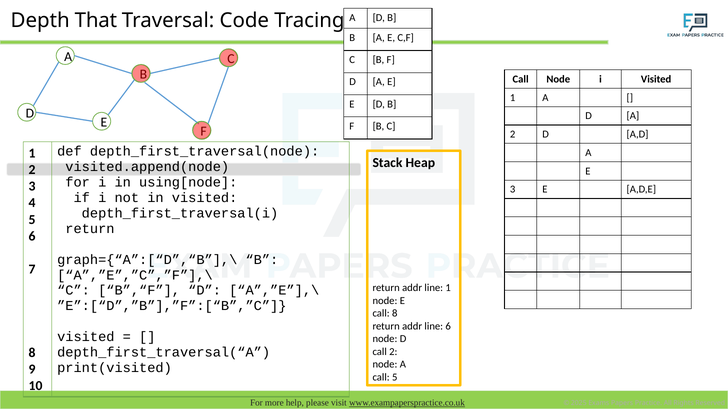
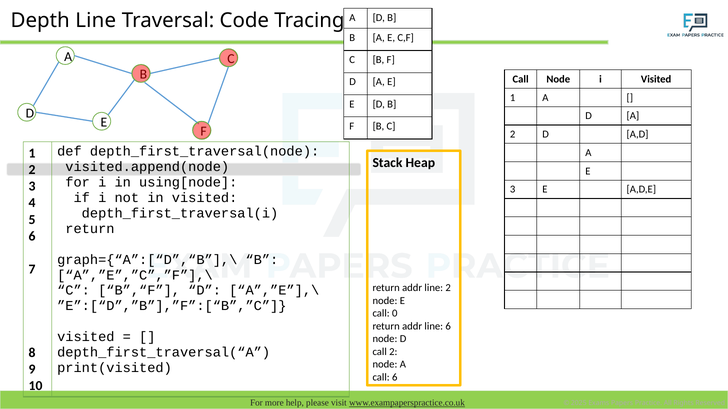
Depth That: That -> Line
line 1: 1 -> 2
call 8: 8 -> 0
call 5: 5 -> 6
